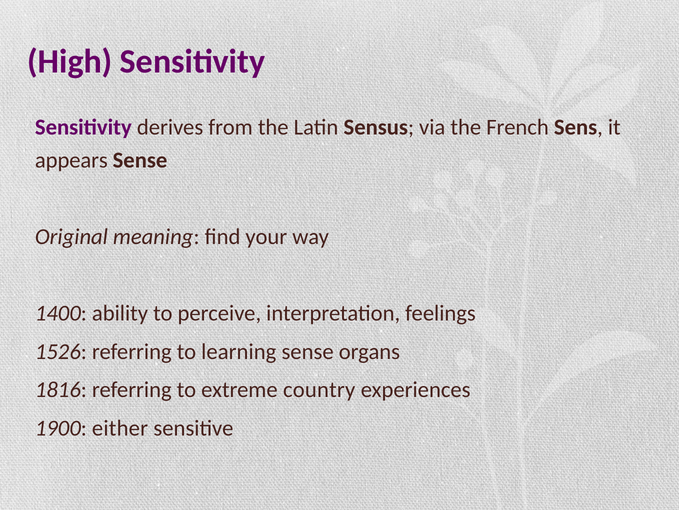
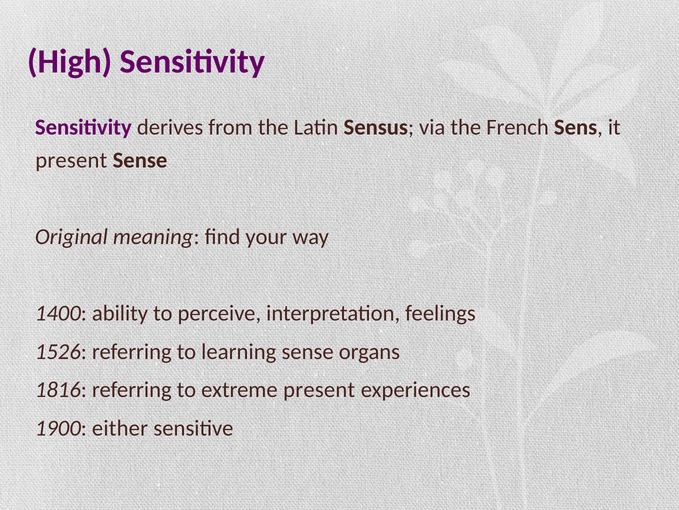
appears at (71, 160): appears -> present
extreme country: country -> present
